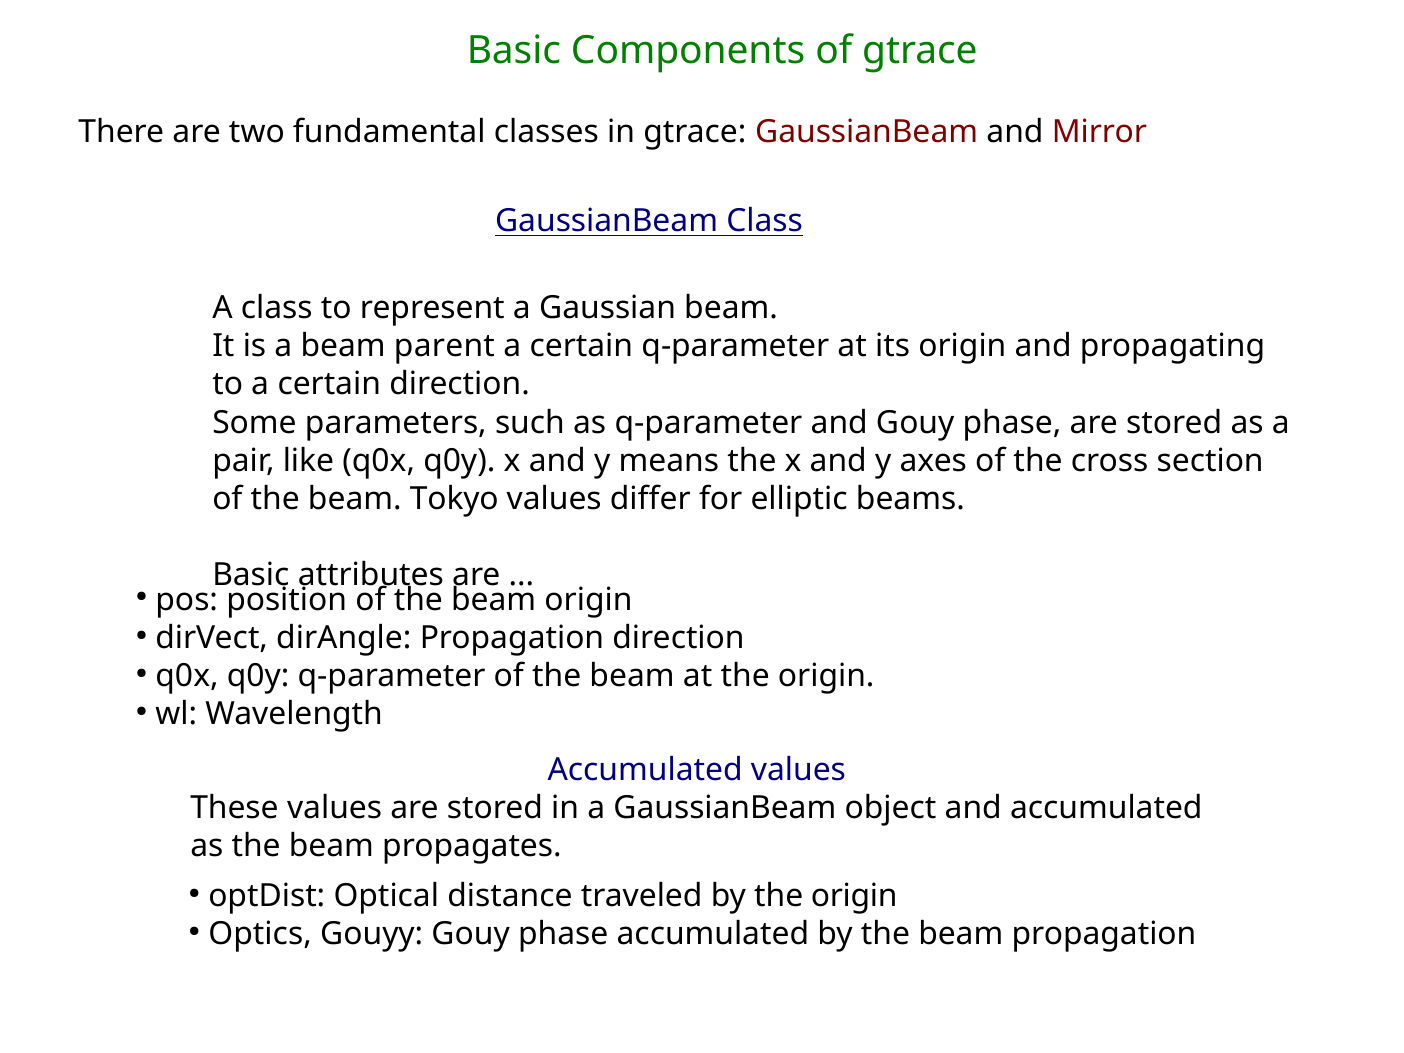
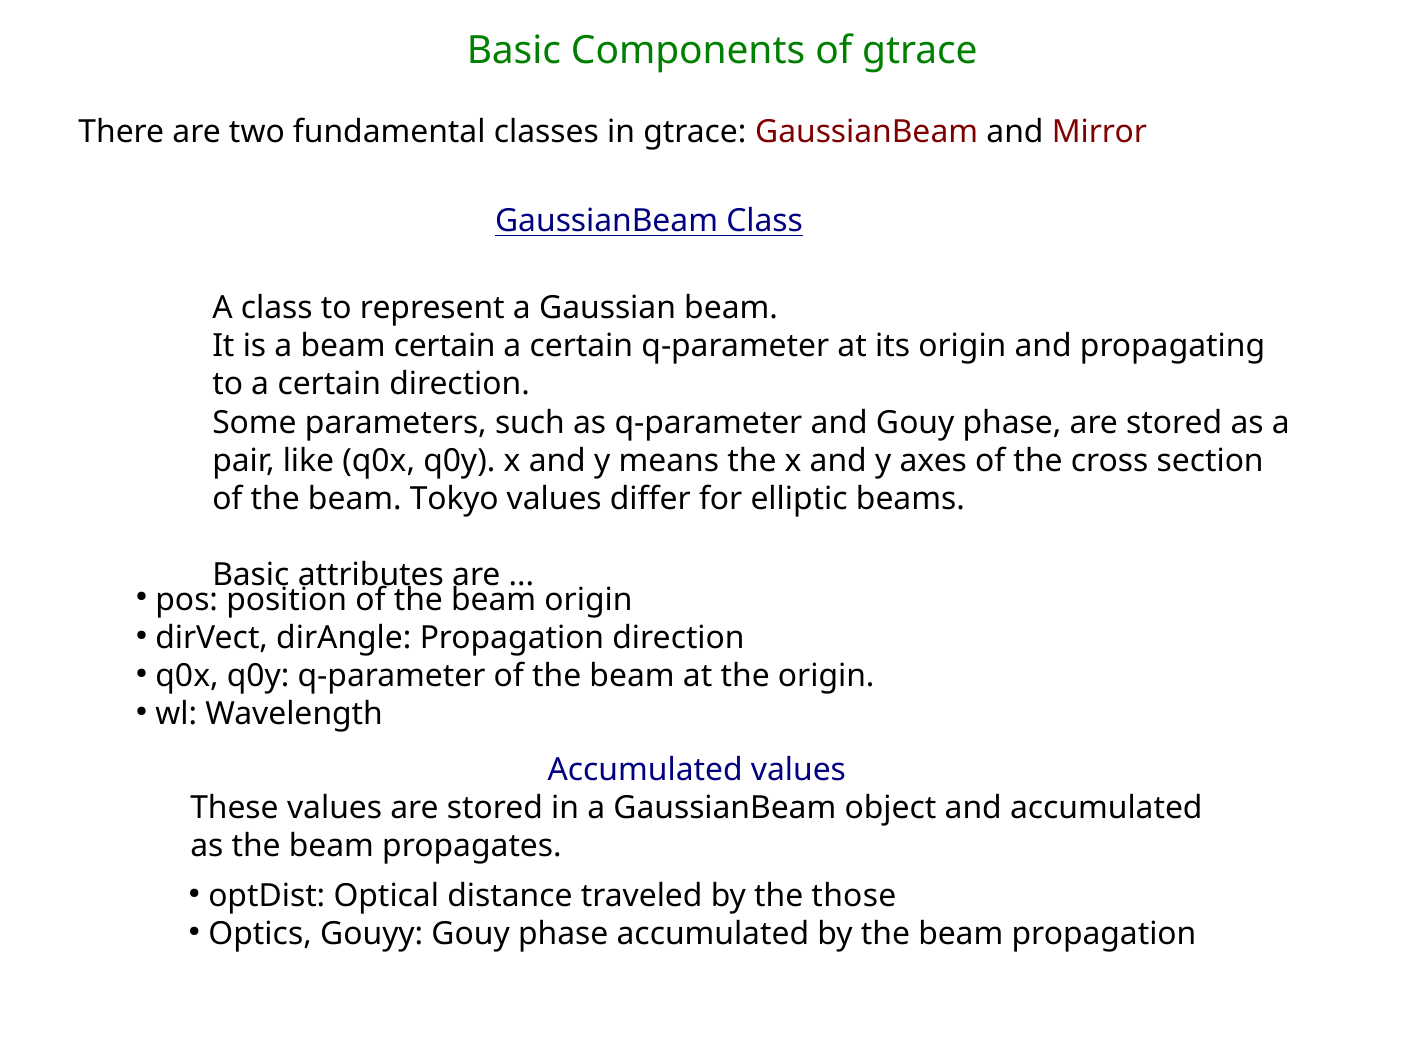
beam parent: parent -> certain
by the origin: origin -> those
